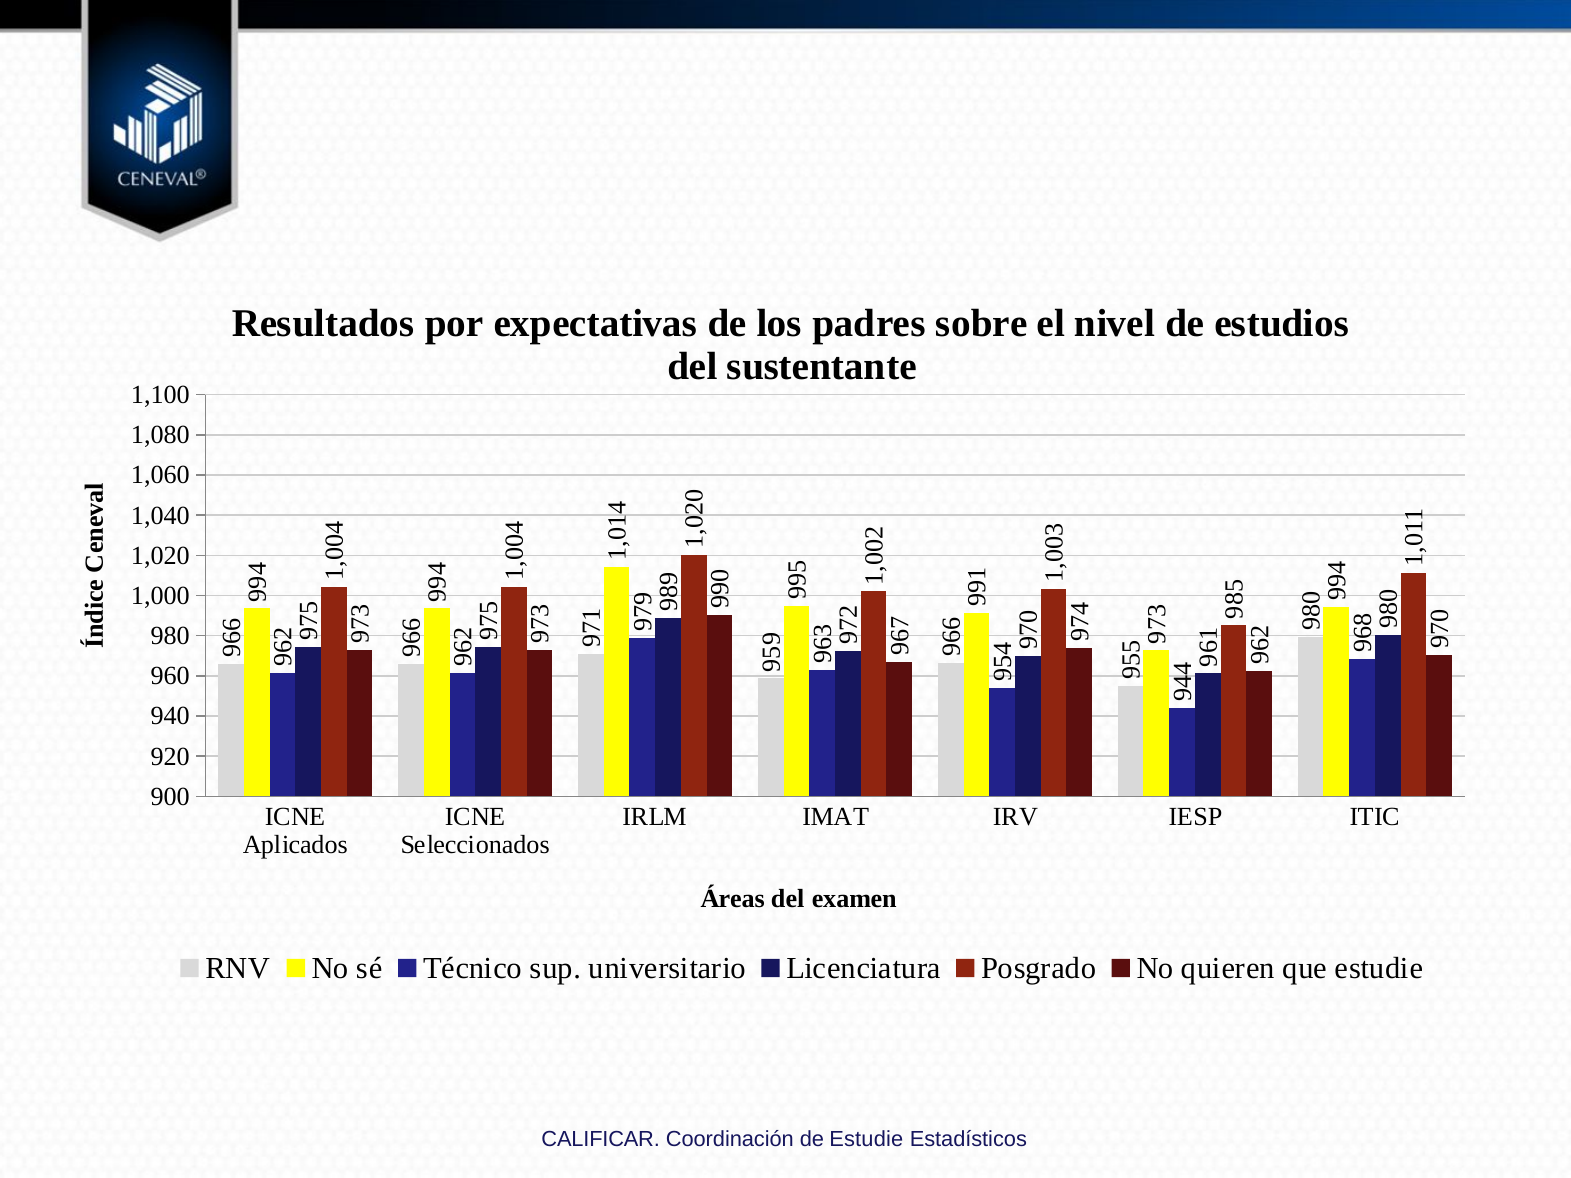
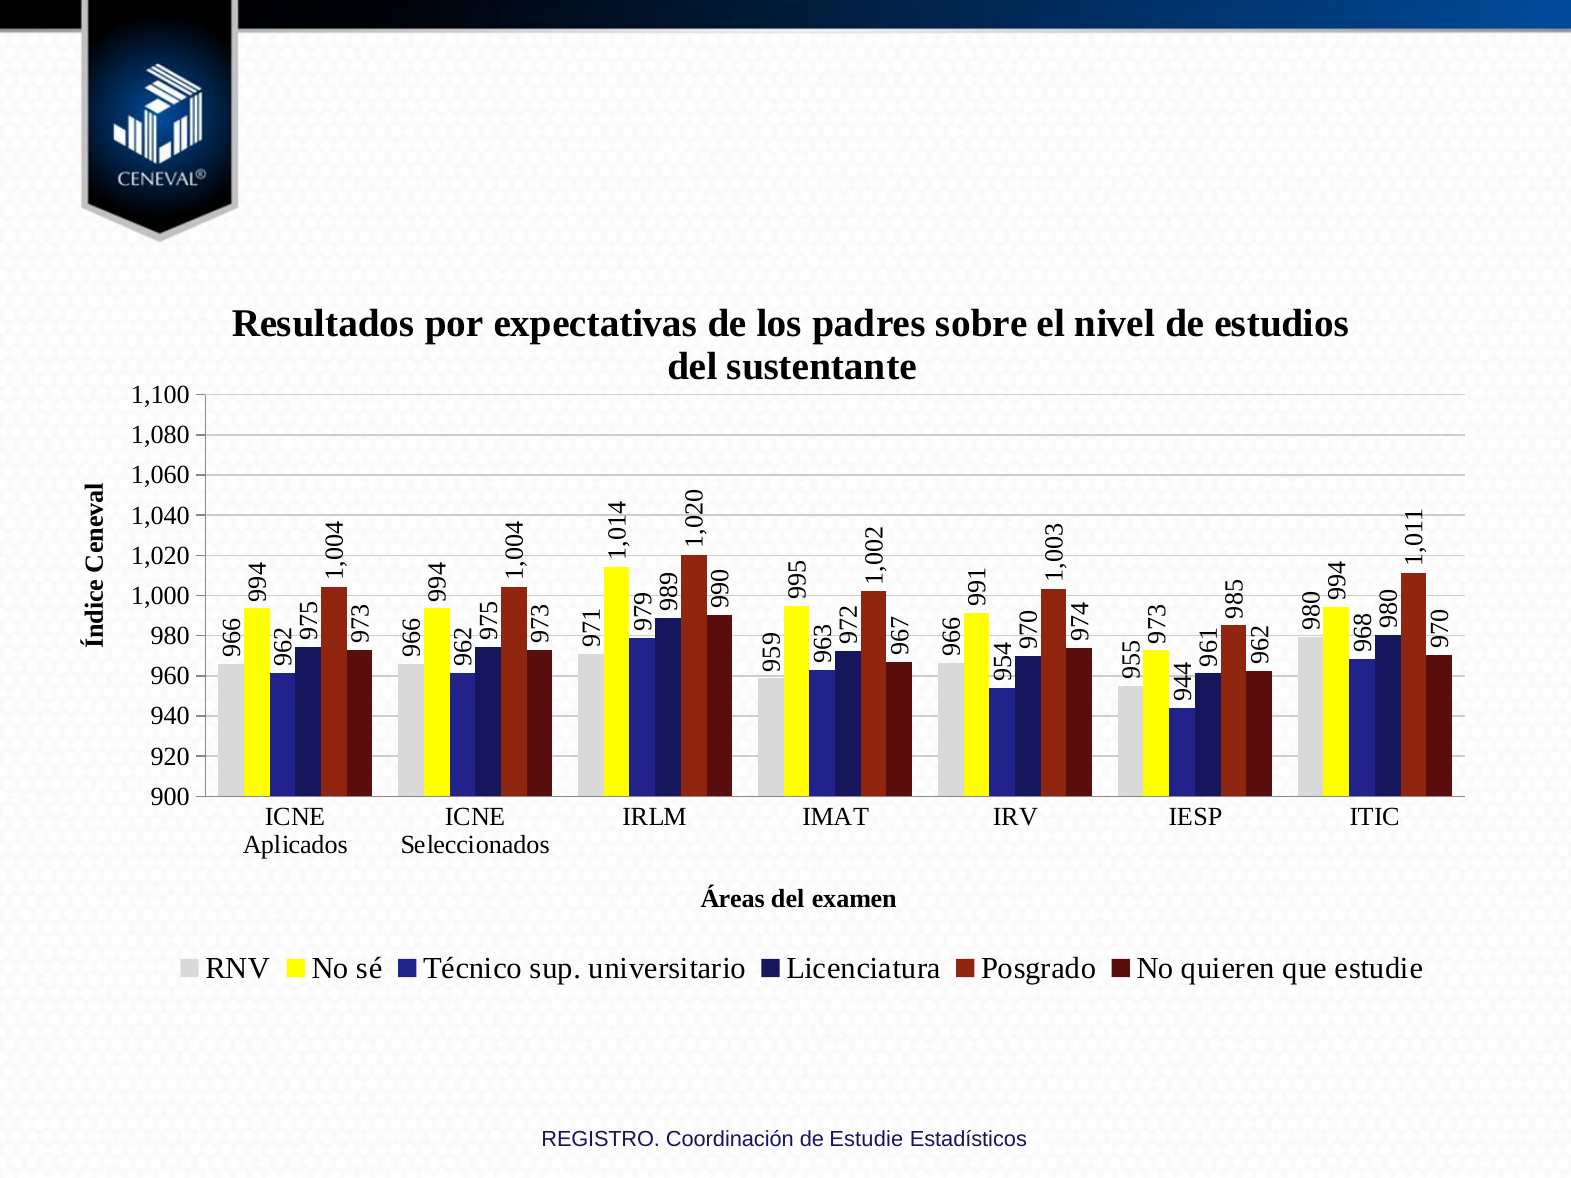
CALIFICAR: CALIFICAR -> REGISTRO
